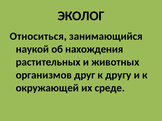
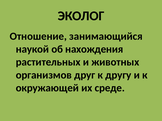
Относиться: Относиться -> Отношение
